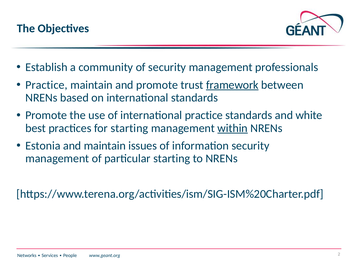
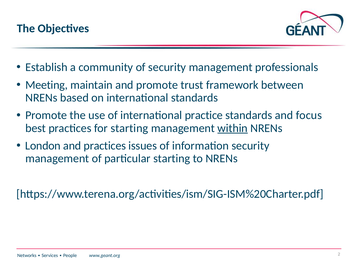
Practice at (46, 85): Practice -> Meeting
framework underline: present -> none
white: white -> focus
Estonia: Estonia -> London
and maintain: maintain -> practices
